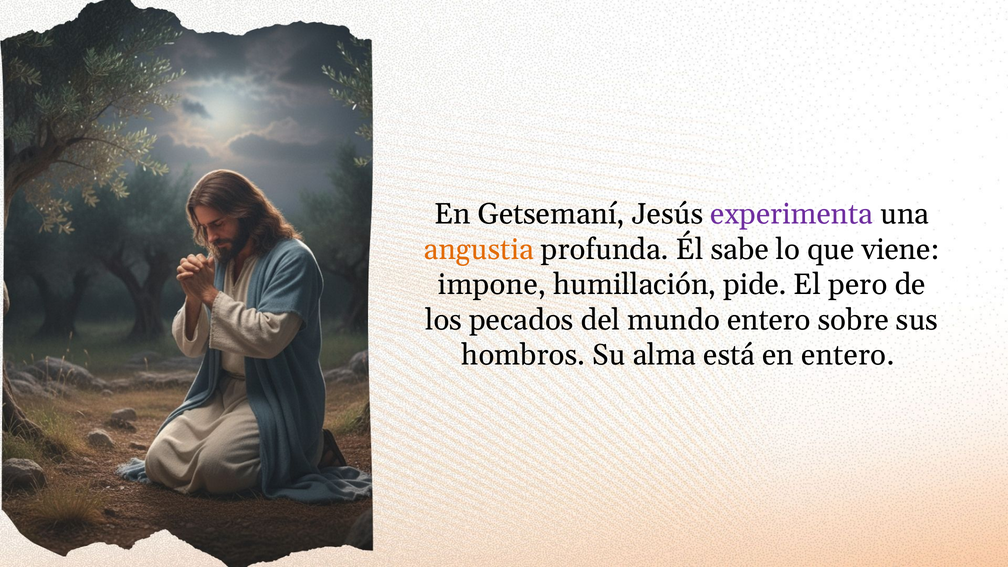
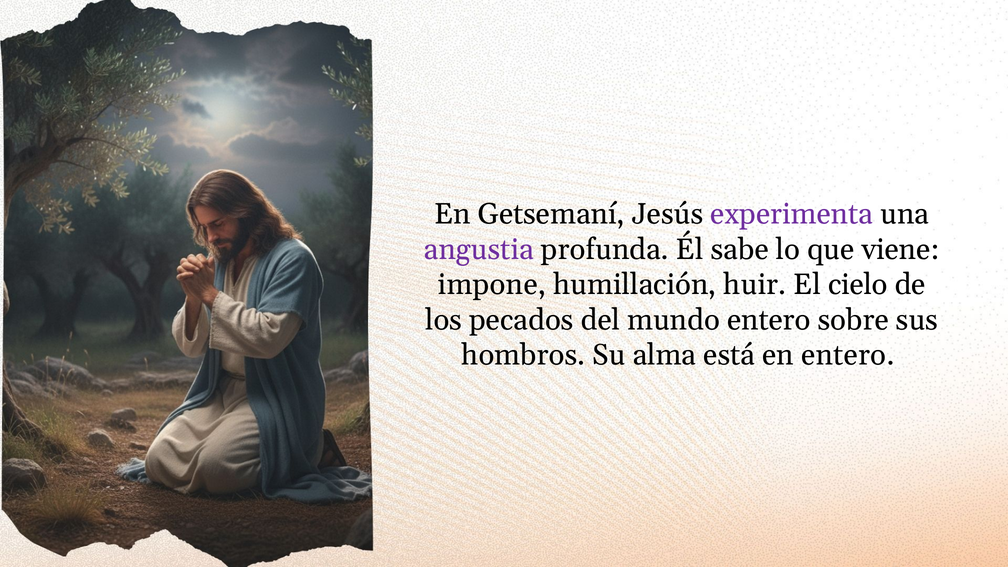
angustia colour: orange -> purple
pide: pide -> huir
pero: pero -> cielo
